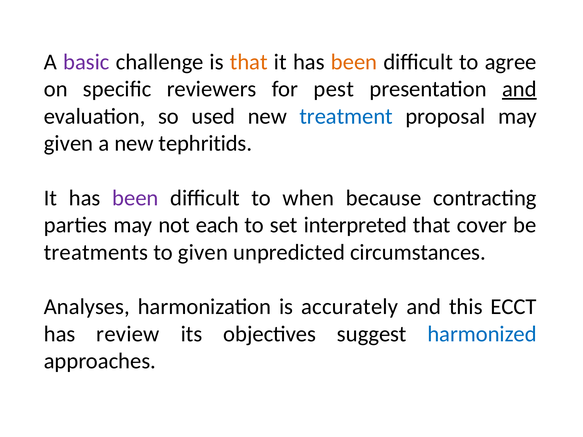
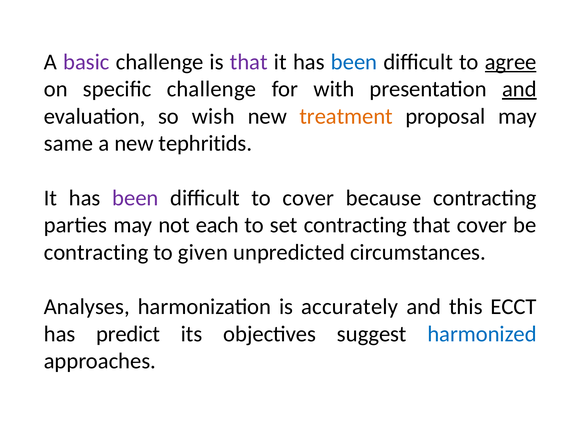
that at (249, 62) colour: orange -> purple
been at (354, 62) colour: orange -> blue
agree underline: none -> present
specific reviewers: reviewers -> challenge
pest: pest -> with
used: used -> wish
treatment colour: blue -> orange
given at (69, 144): given -> same
to when: when -> cover
set interpreted: interpreted -> contracting
treatments at (96, 252): treatments -> contracting
review: review -> predict
